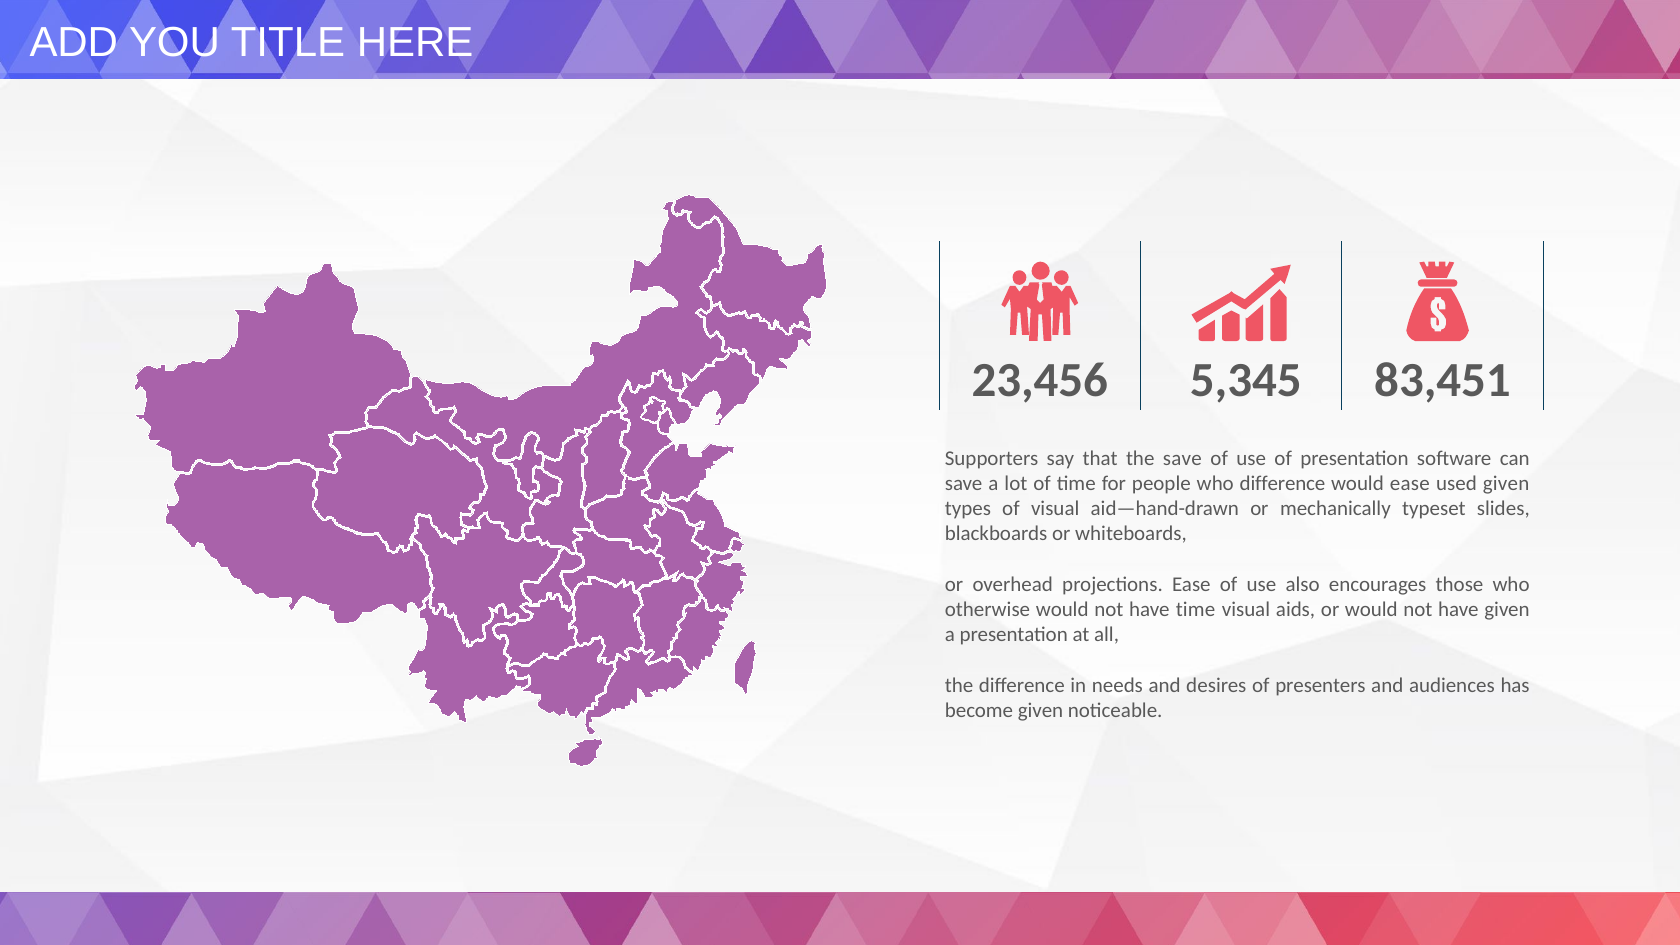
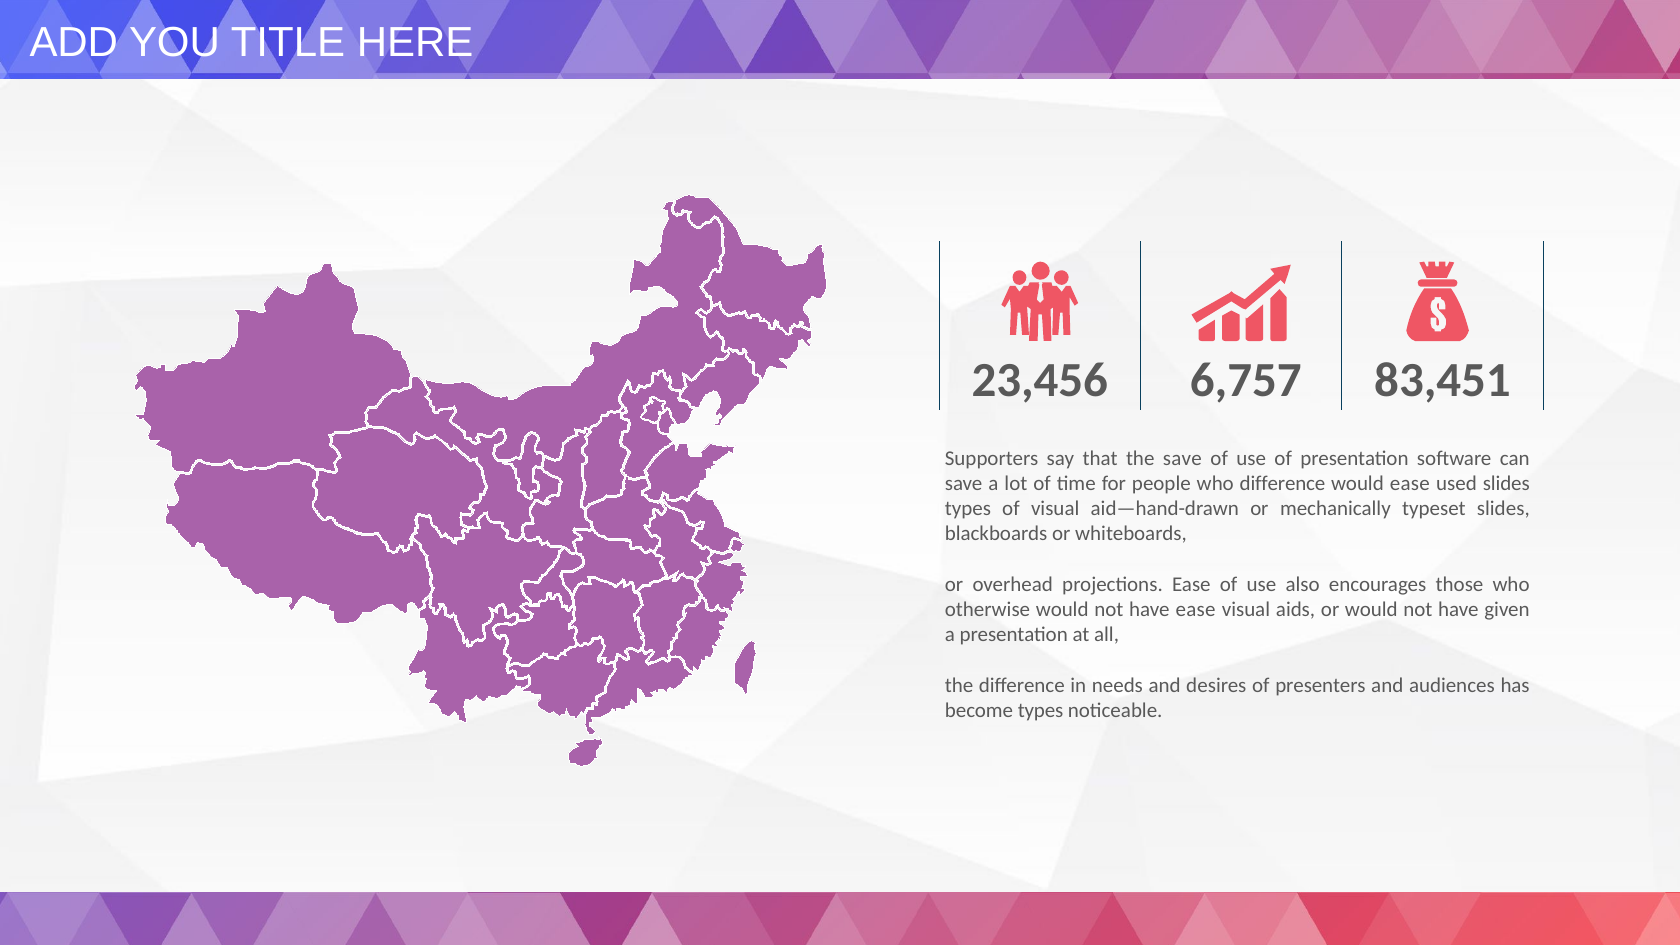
5,345: 5,345 -> 6,757
used given: given -> slides
have time: time -> ease
become given: given -> types
